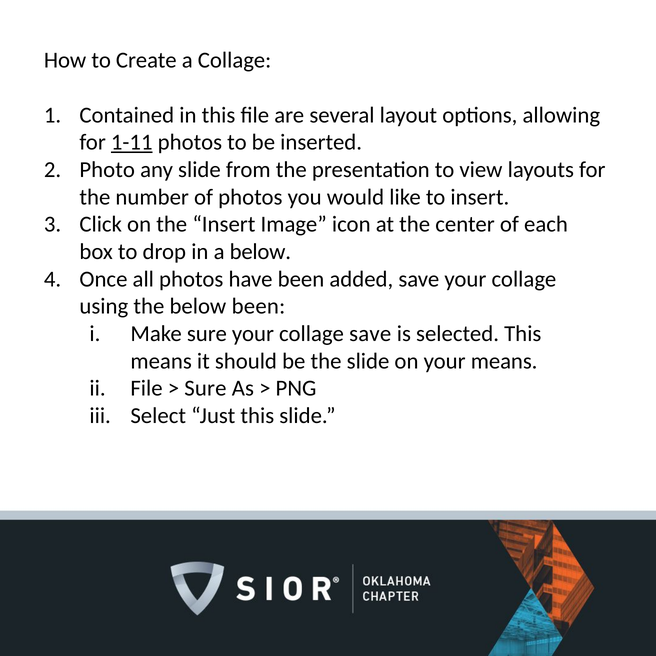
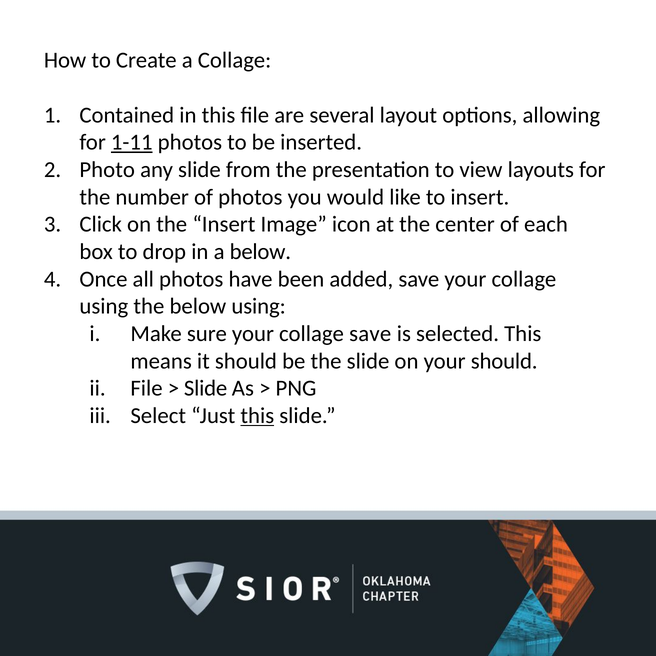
below been: been -> using
your means: means -> should
Sure at (205, 388): Sure -> Slide
this at (257, 416) underline: none -> present
